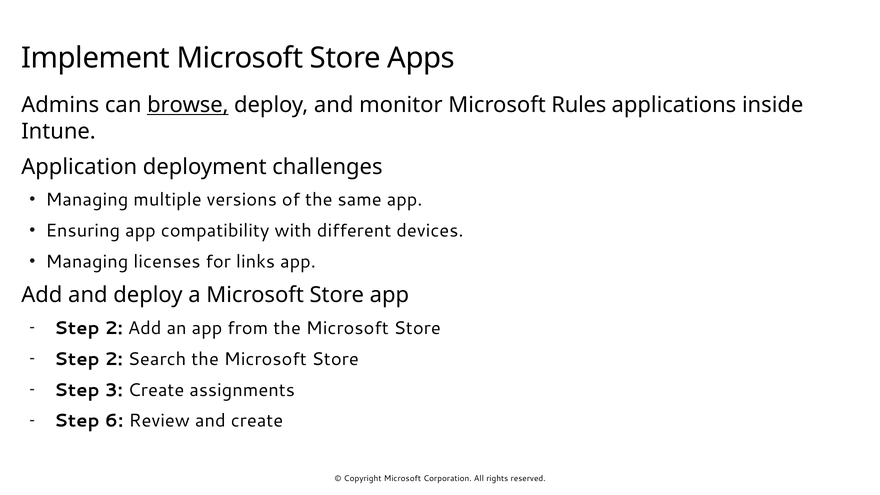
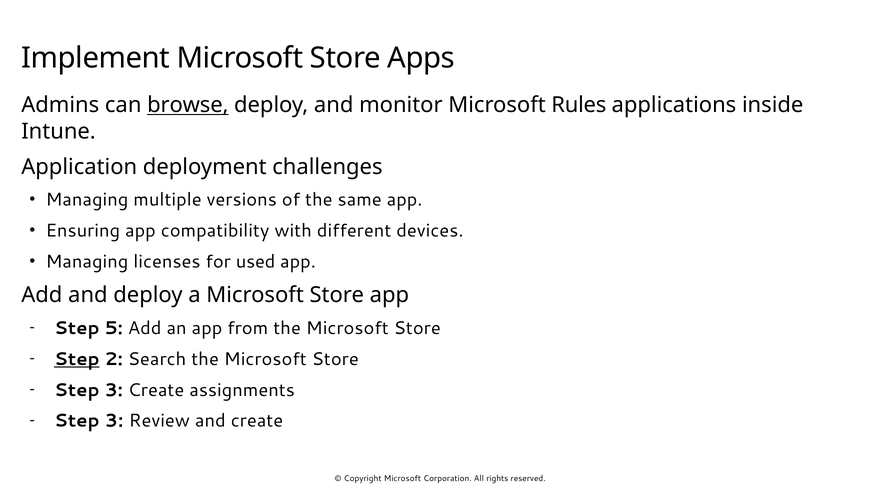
links: links -> used
2 at (114, 328): 2 -> 5
Step at (77, 359) underline: none -> present
6 at (114, 421): 6 -> 3
